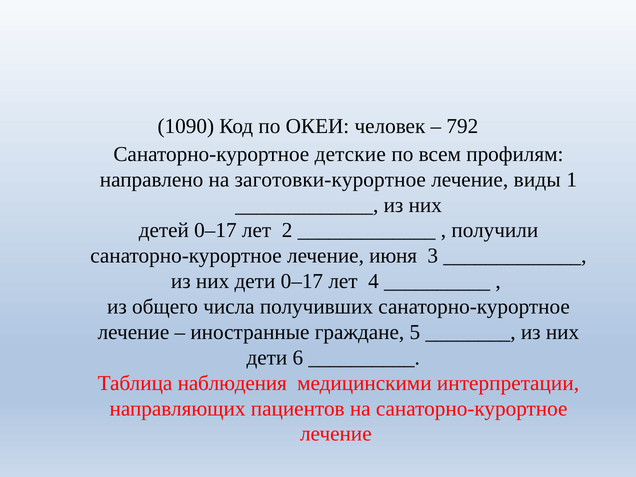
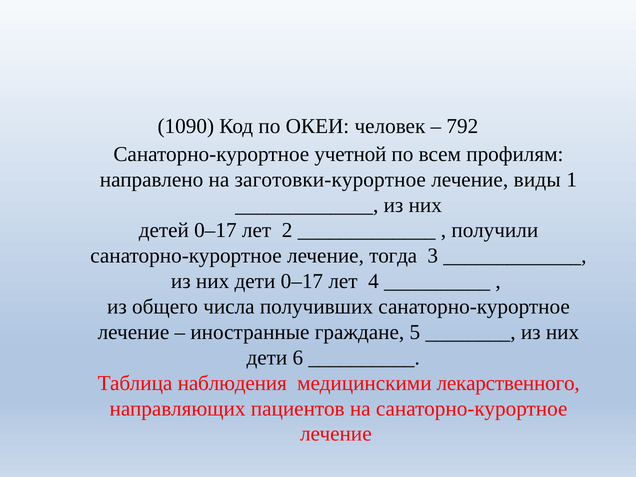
детские: детские -> учетной
июня: июня -> тогда
интерпретации: интерпретации -> лекарственного
